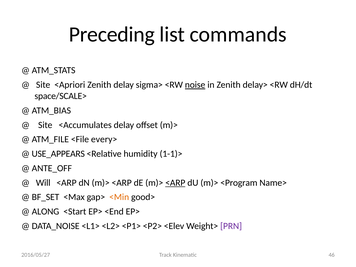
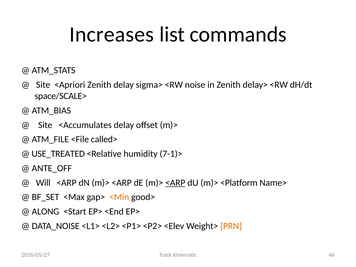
Preceding: Preceding -> Increases
noise underline: present -> none
every>: every> -> called>
USE_APPEARS: USE_APPEARS -> USE_TREATED
1-1)>: 1-1)> -> 7-1)>
<Program: <Program -> <Platform
PRN colour: purple -> orange
